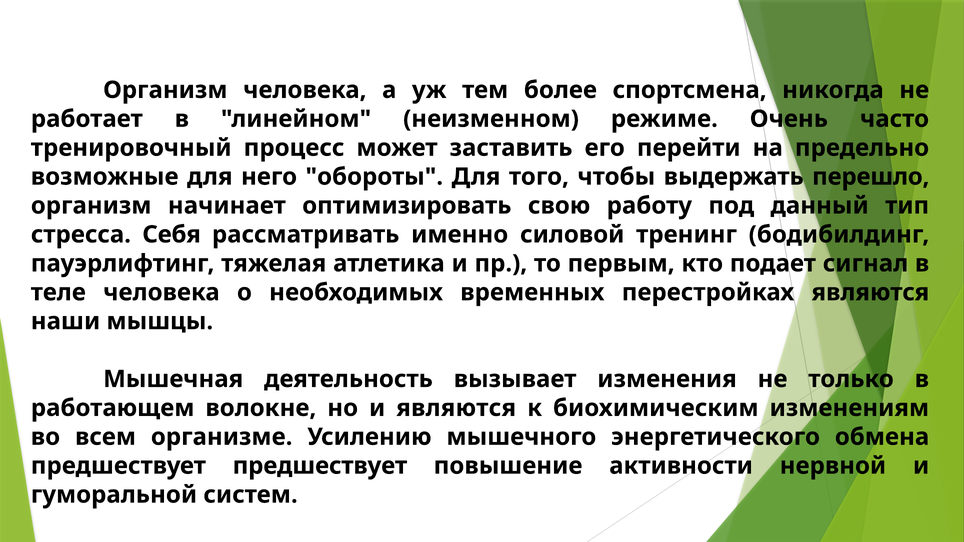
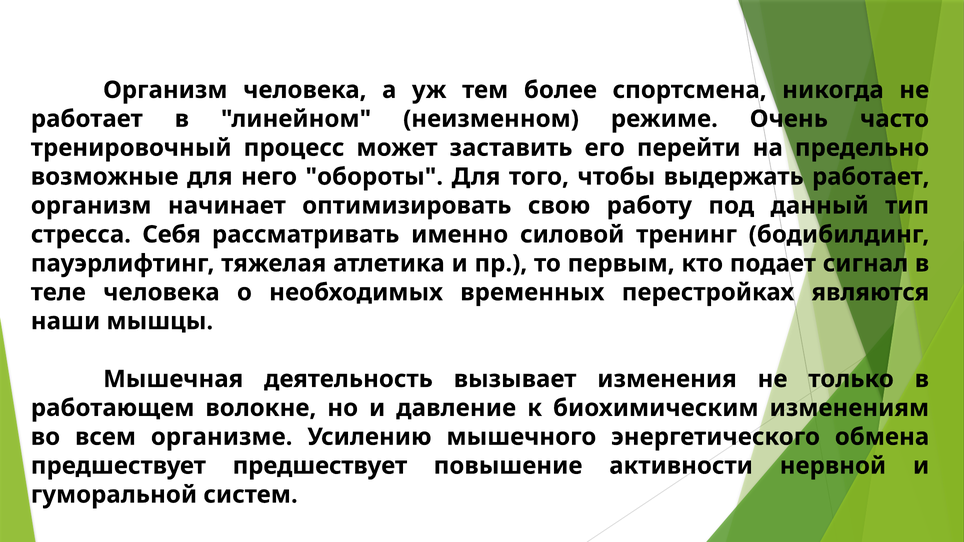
выдержать перешло: перешло -> работает
и являются: являются -> давление
